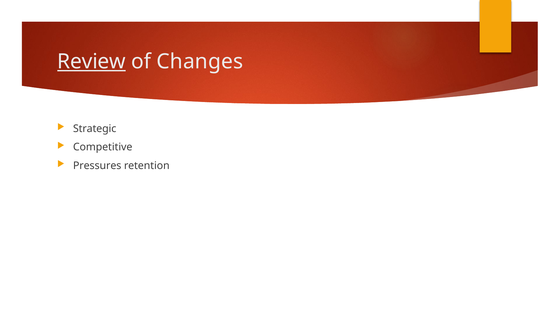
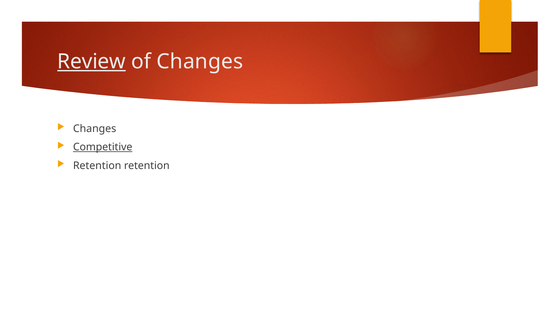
Strategic at (95, 129): Strategic -> Changes
Competitive underline: none -> present
Pressures at (97, 166): Pressures -> Retention
